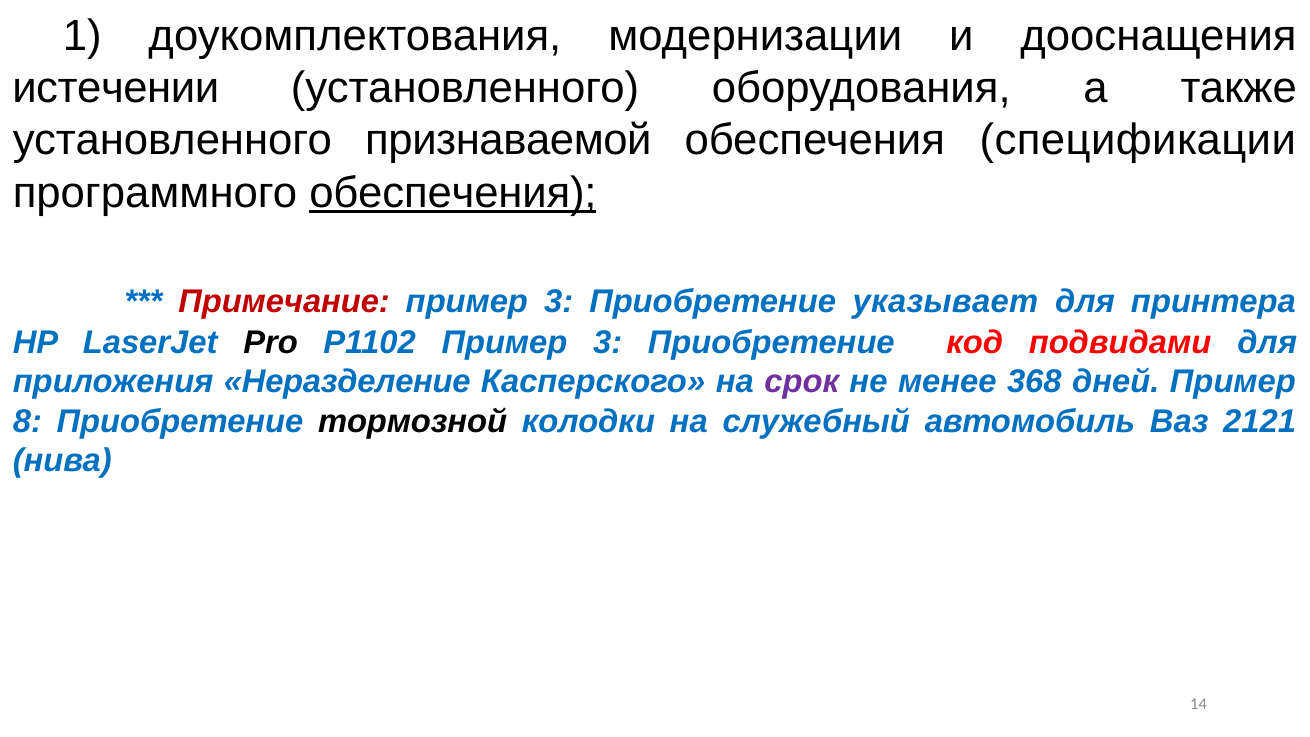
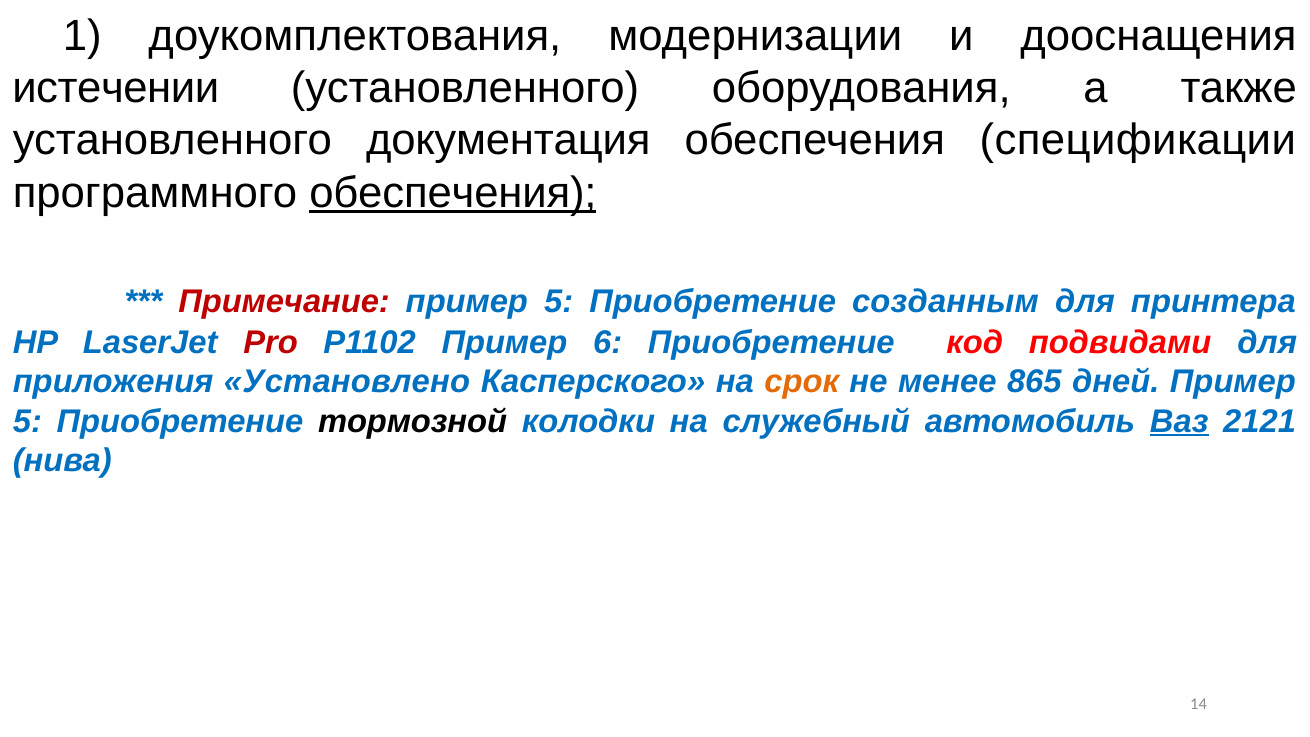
признаваемой: признаваемой -> документация
3 at (559, 301): 3 -> 5
указывает: указывает -> созданным
Pro colour: black -> red
P1102 Пример 3: 3 -> 6
Неразделение: Неразделение -> Установлено
срок colour: purple -> orange
368: 368 -> 865
8 at (27, 421): 8 -> 5
Ваз underline: none -> present
